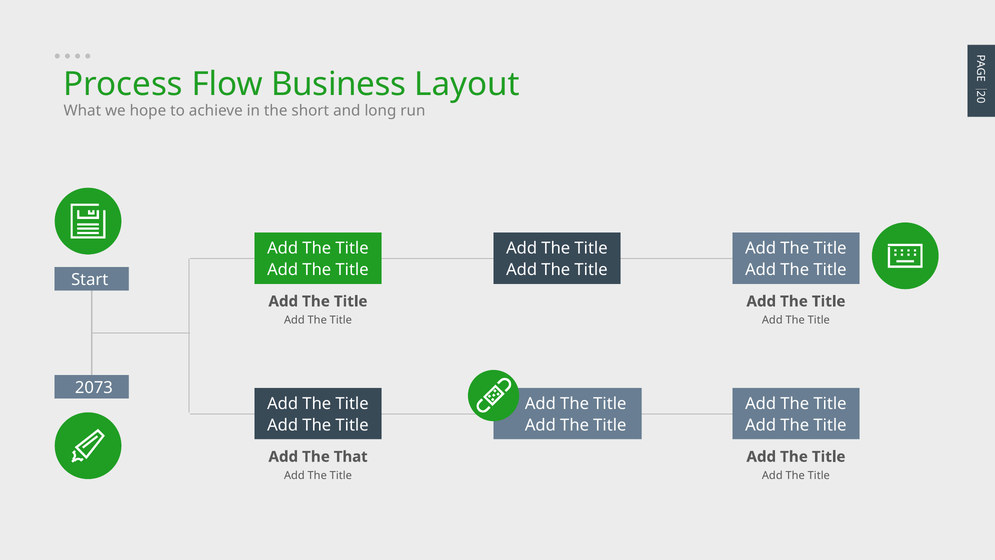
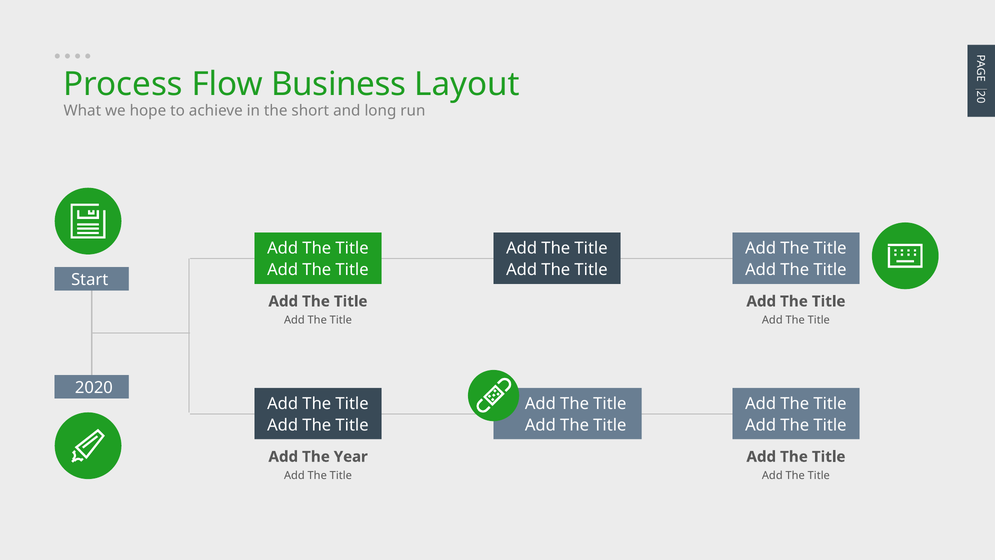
2073: 2073 -> 2020
That: That -> Year
